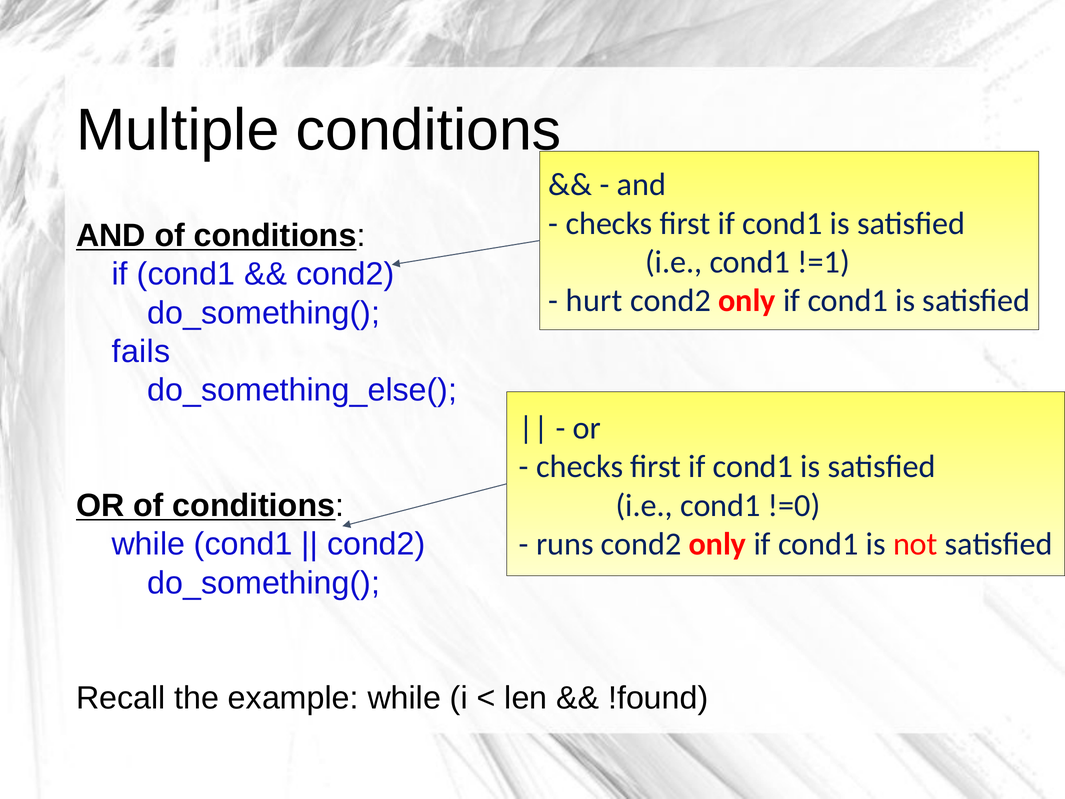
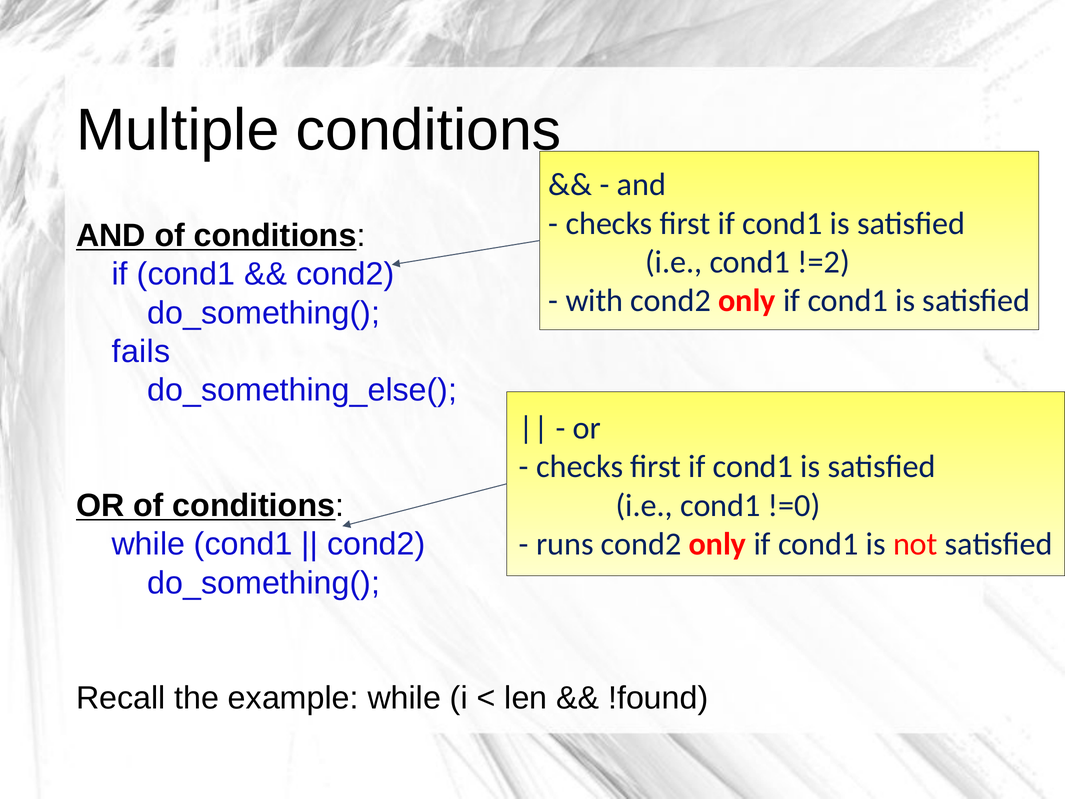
!=1: !=1 -> !=2
hurt: hurt -> with
